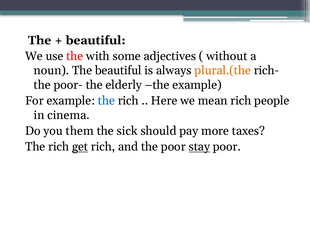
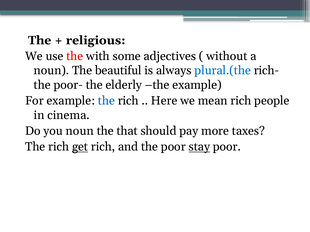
beautiful at (96, 40): beautiful -> religious
plural.(the colour: orange -> blue
you them: them -> noun
sick: sick -> that
